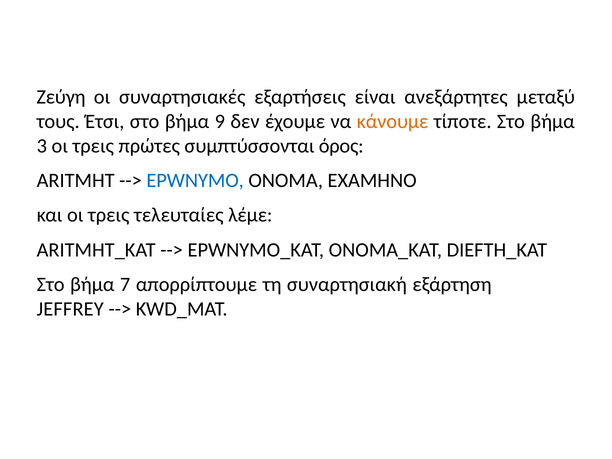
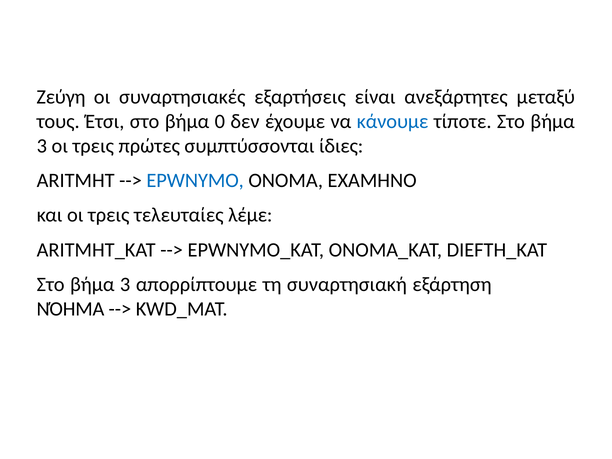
9: 9 -> 0
κάνουμε colour: orange -> blue
όρος: όρος -> ίδιες
7 at (125, 284): 7 -> 3
JEFFREY: JEFFREY -> ΝΌΗΜΑ
